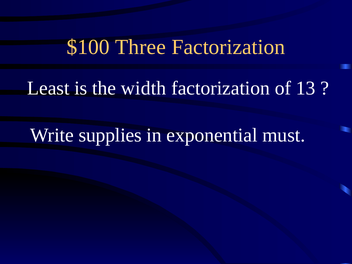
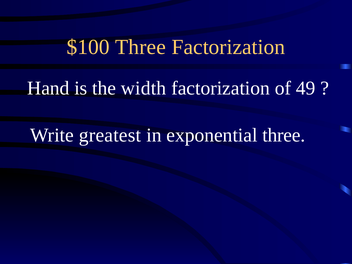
Least: Least -> Hand
13: 13 -> 49
supplies: supplies -> greatest
exponential must: must -> three
